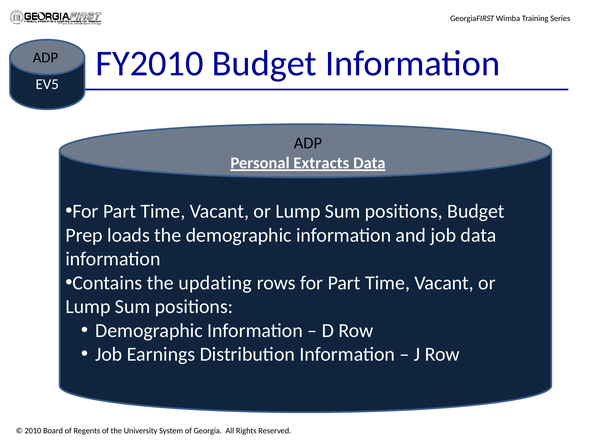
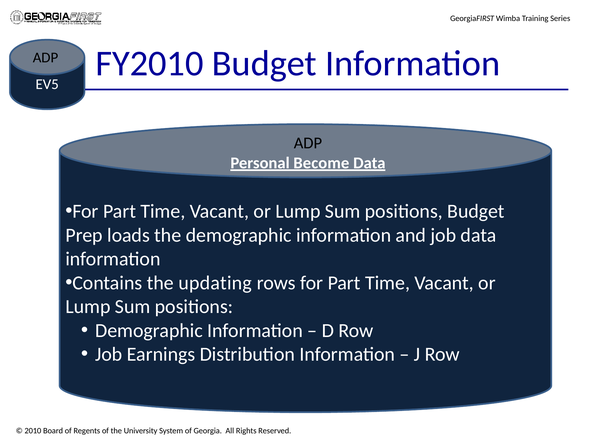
Extracts: Extracts -> Become
